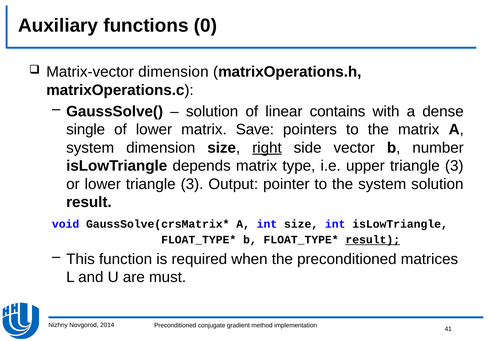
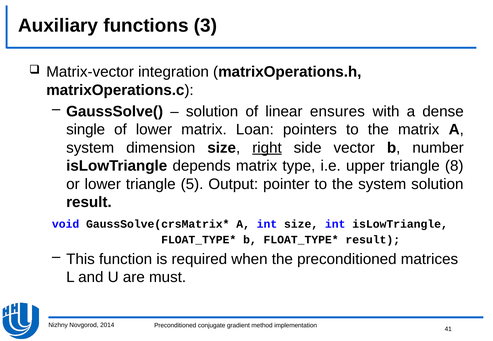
0: 0 -> 3
Matrix-vector dimension: dimension -> integration
contains: contains -> ensures
Save: Save -> Loan
upper triangle 3: 3 -> 8
lower triangle 3: 3 -> 5
result at (373, 240) underline: present -> none
